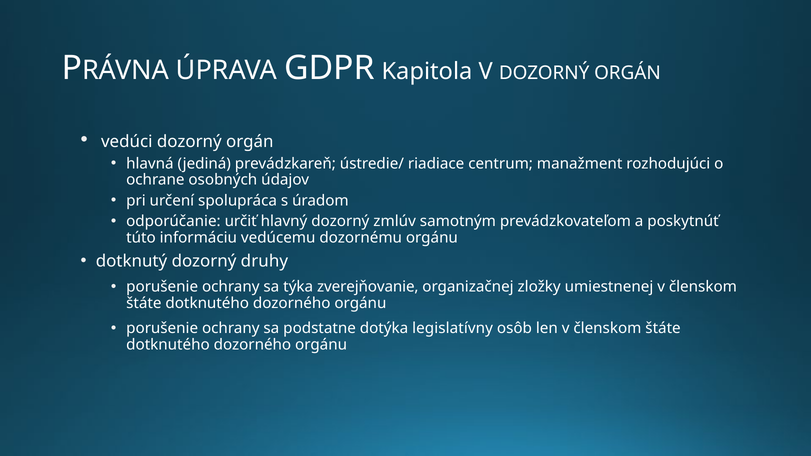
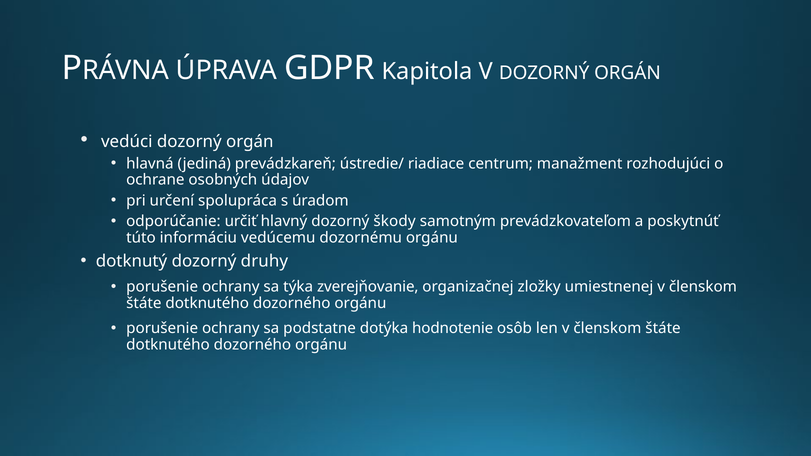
zmlúv: zmlúv -> škody
legislatívny: legislatívny -> hodnotenie
